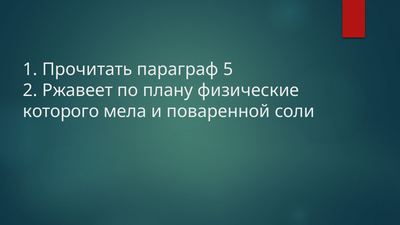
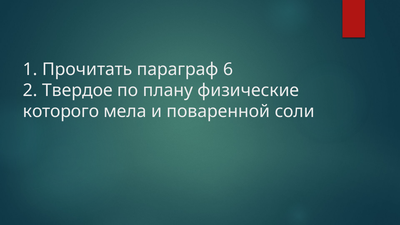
5: 5 -> 6
Ржавеет: Ржавеет -> Твердое
